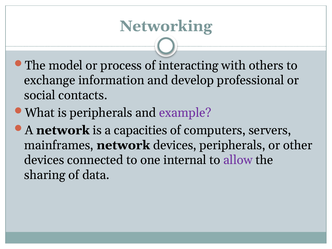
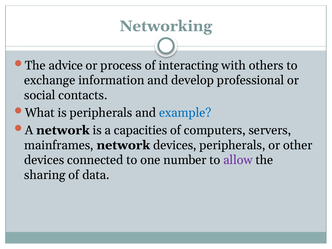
model: model -> advice
example colour: purple -> blue
internal: internal -> number
